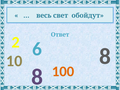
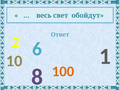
10 8: 8 -> 1
